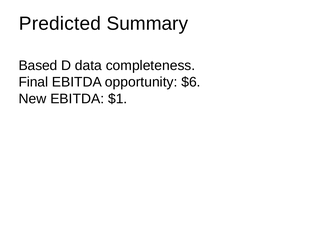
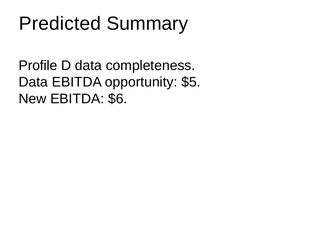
Based: Based -> Profile
Final at (33, 82): Final -> Data
$6: $6 -> $5
$1: $1 -> $6
